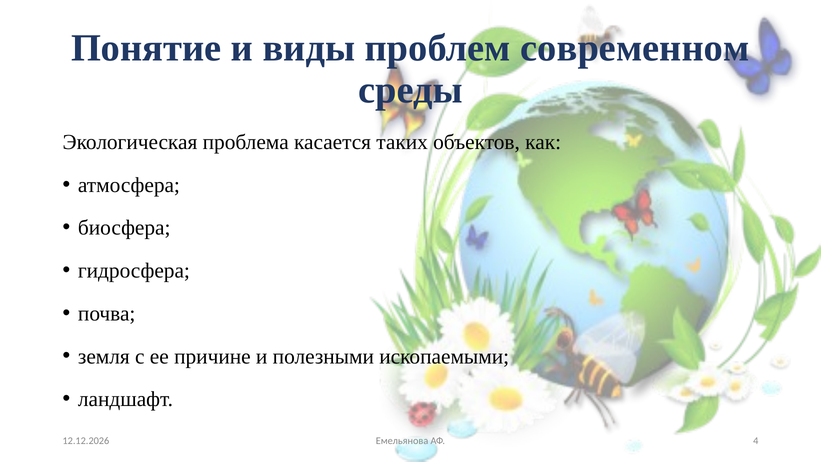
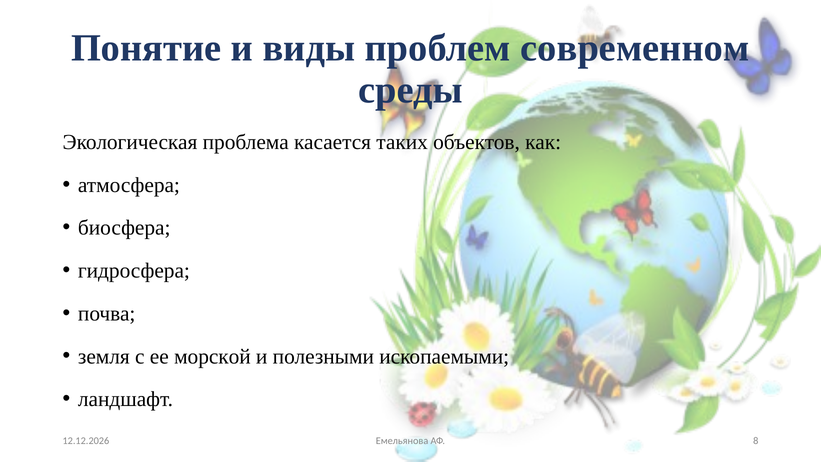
причине: причине -> морской
4: 4 -> 8
